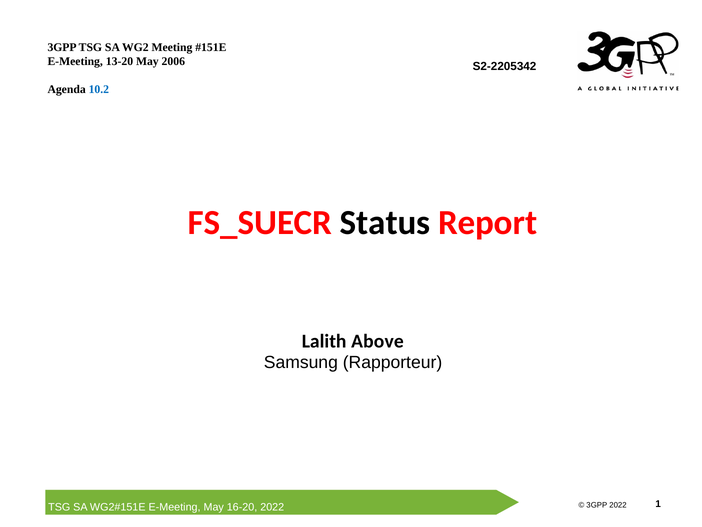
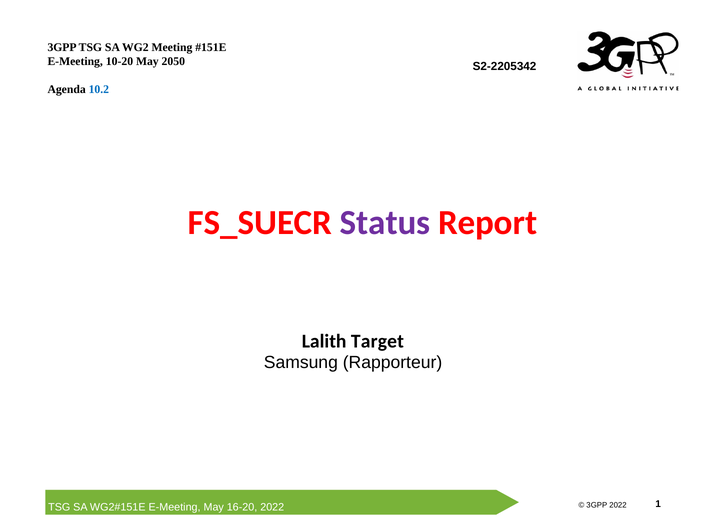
13-20: 13-20 -> 10-20
2006: 2006 -> 2050
Status colour: black -> purple
Above: Above -> Target
